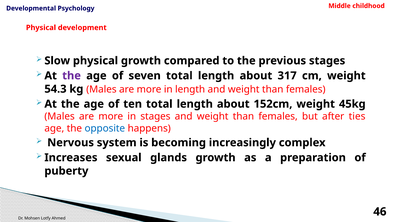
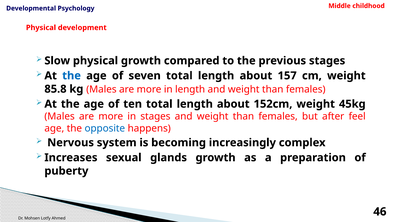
the at (72, 76) colour: purple -> blue
317: 317 -> 157
54.3: 54.3 -> 85.8
ties: ties -> feel
